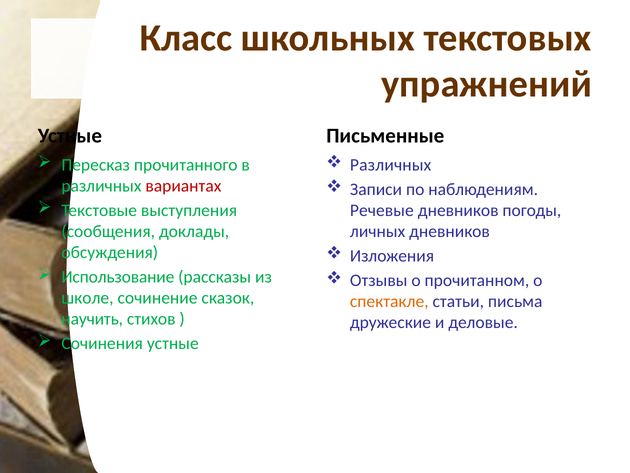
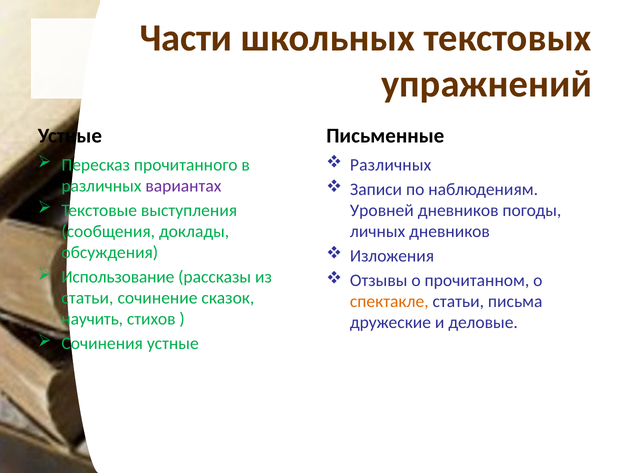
Класс: Класс -> Части
вариантах colour: red -> purple
Речевые: Речевые -> Уровней
школе at (87, 298): школе -> статьи
